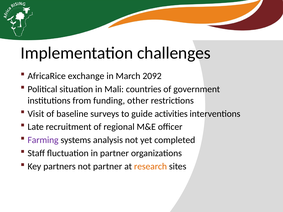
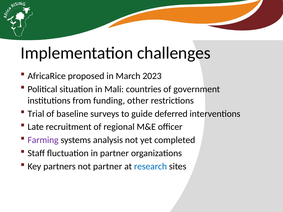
exchange: exchange -> proposed
2092: 2092 -> 2023
Visit: Visit -> Trial
activities: activities -> deferred
research colour: orange -> blue
